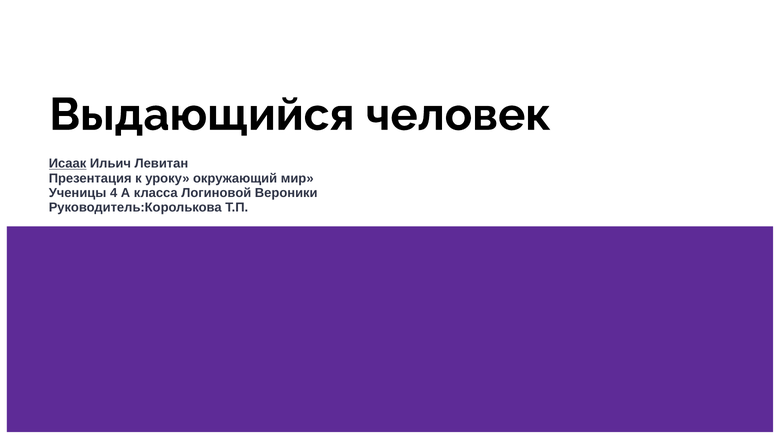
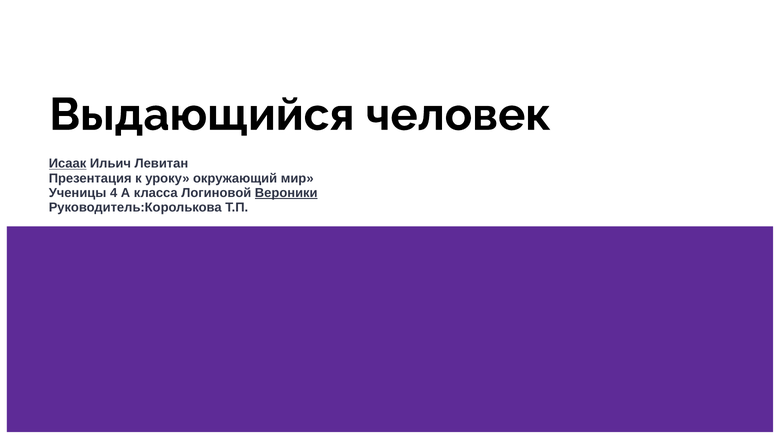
Вероники underline: none -> present
